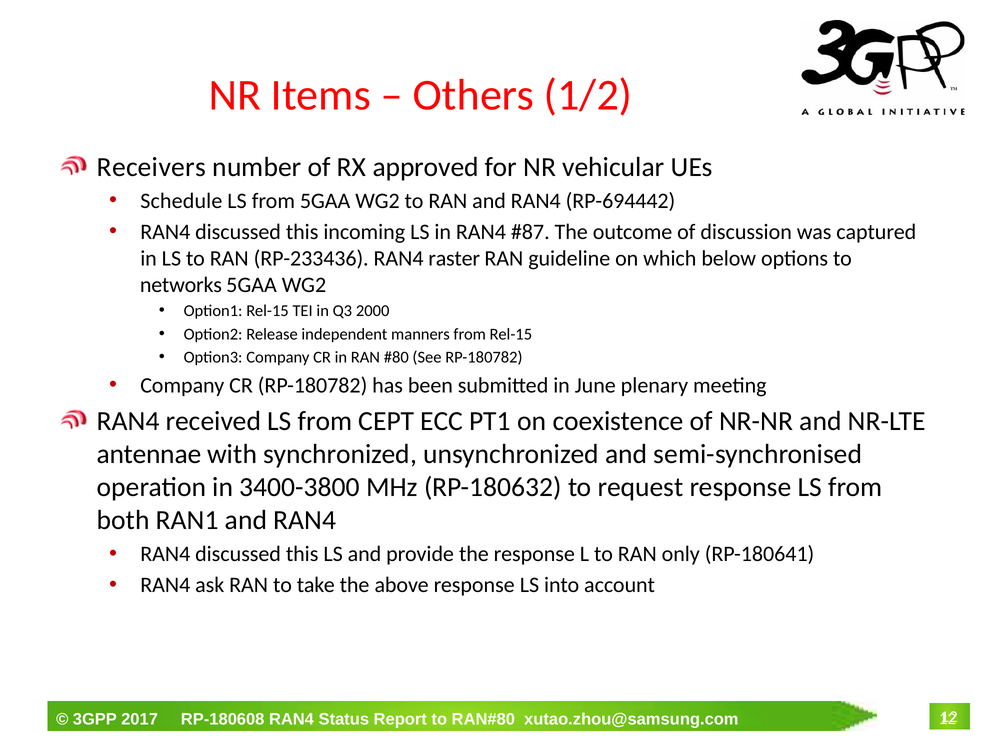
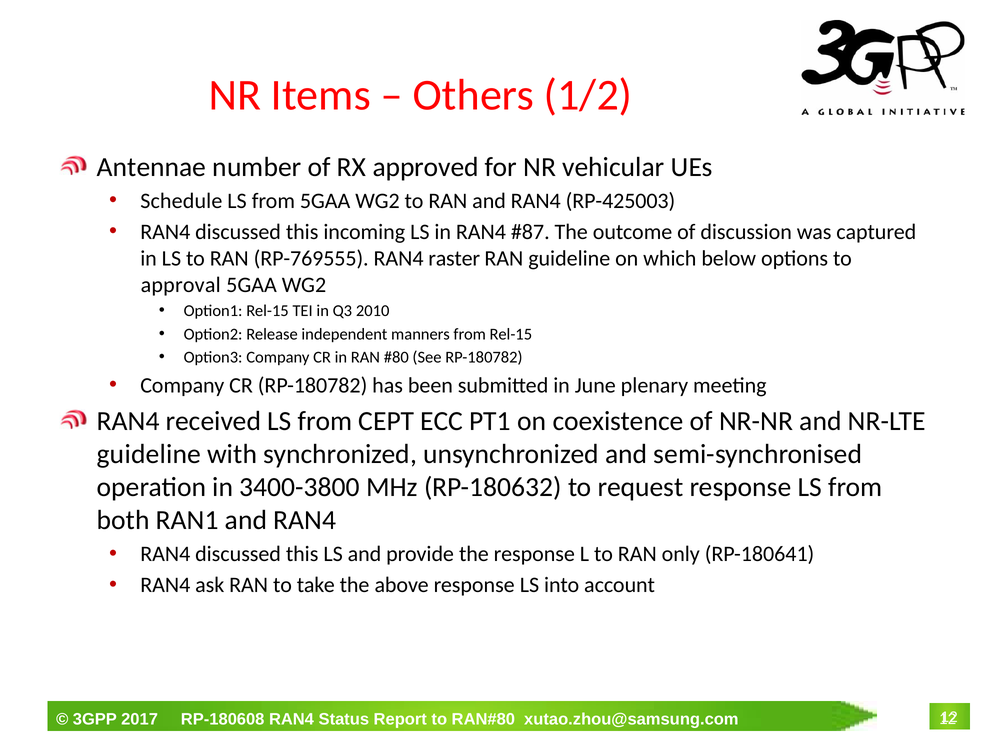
Receivers: Receivers -> Antennae
RP-694442: RP-694442 -> RP-425003
RP-233436: RP-233436 -> RP-769555
networks: networks -> approval
2000: 2000 -> 2010
antennae at (149, 454): antennae -> guideline
